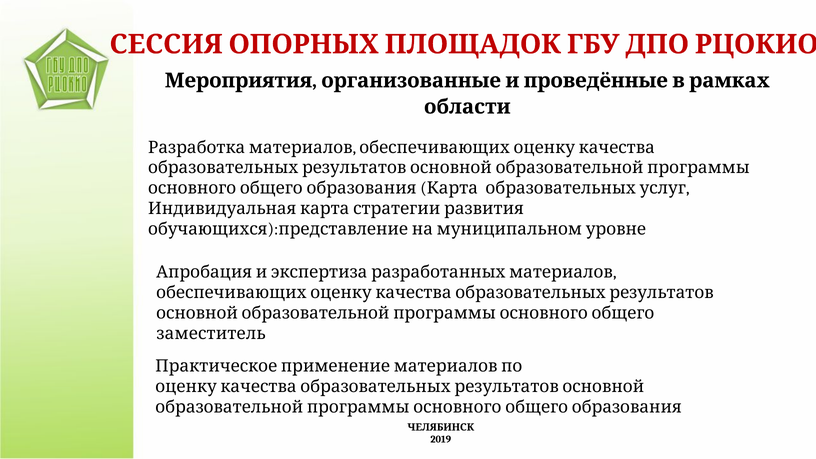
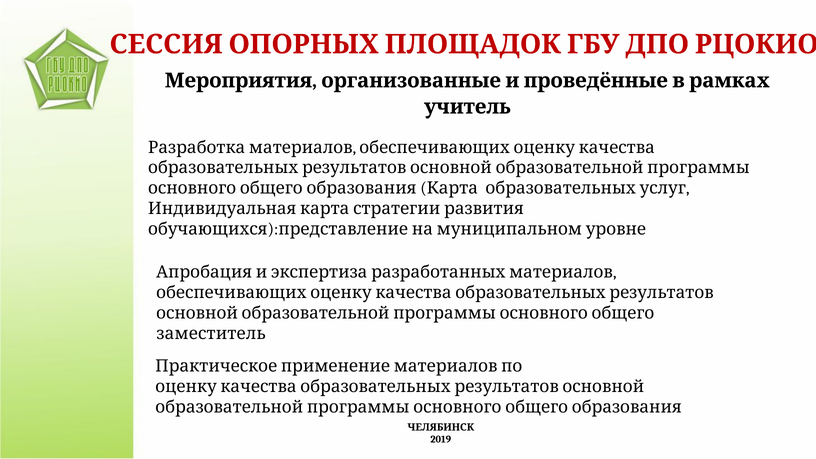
области: области -> учитель
